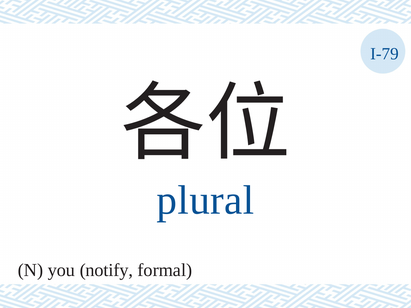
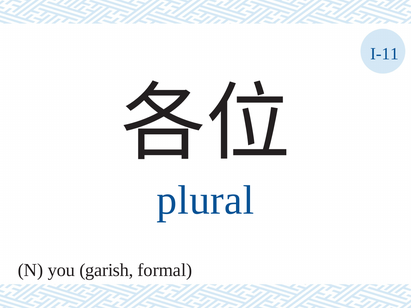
I-79: I-79 -> I-11
notify: notify -> garish
